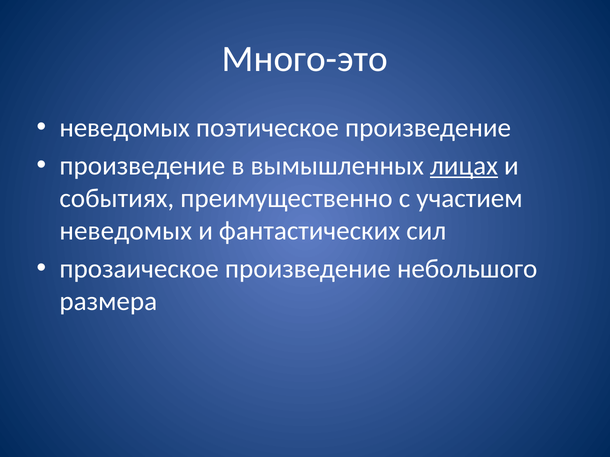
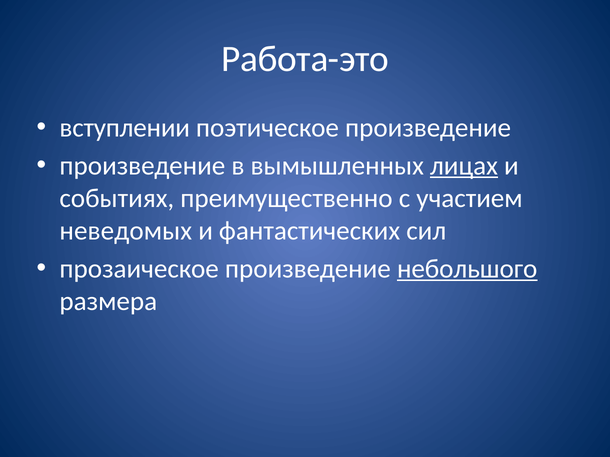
Много-это: Много-это -> Работа-это
неведомых at (125, 128): неведомых -> вступлении
небольшого underline: none -> present
